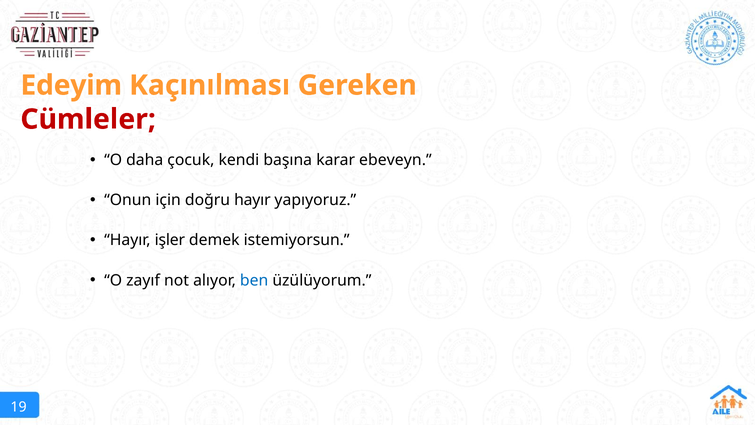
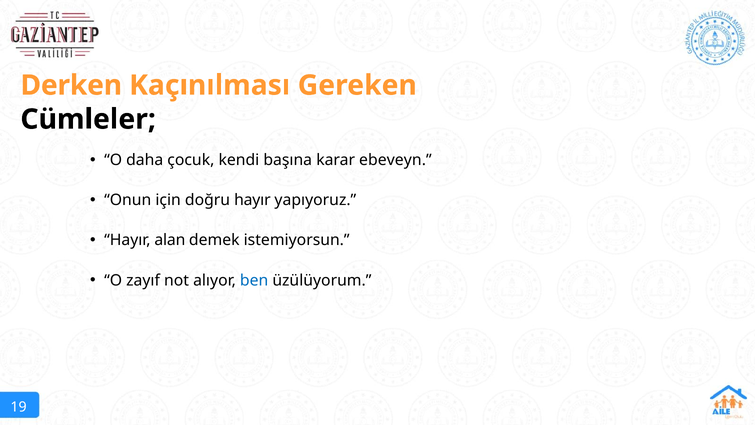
Edeyim: Edeyim -> Derken
Cümleler colour: red -> black
işler: işler -> alan
